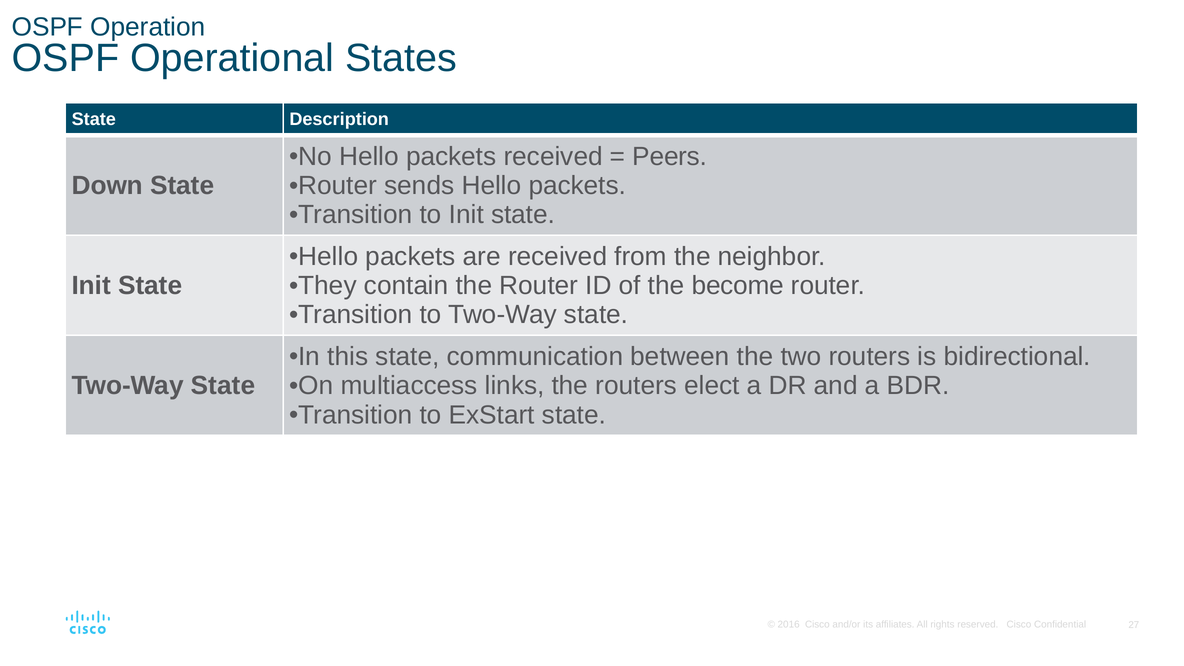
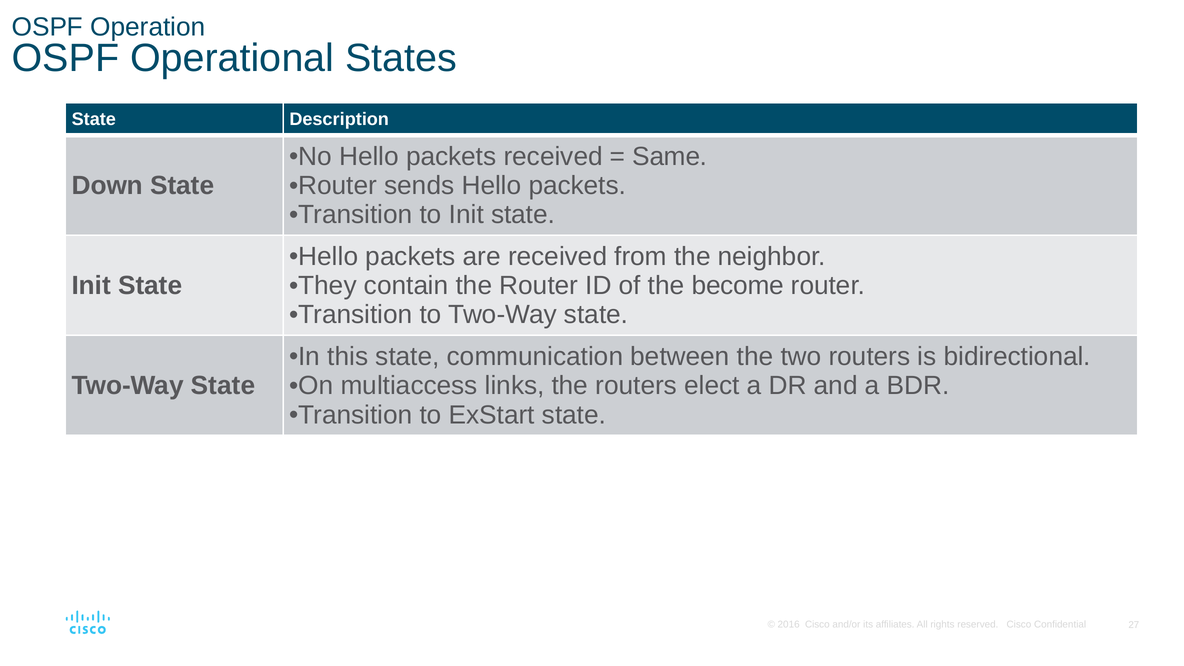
Peers: Peers -> Same
